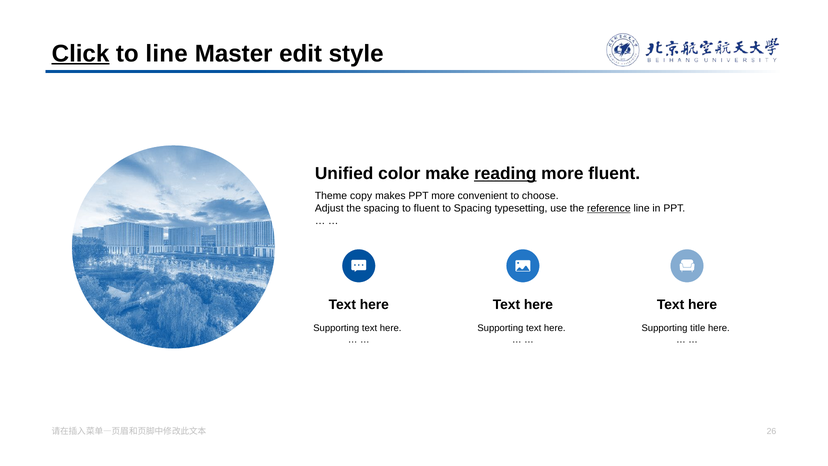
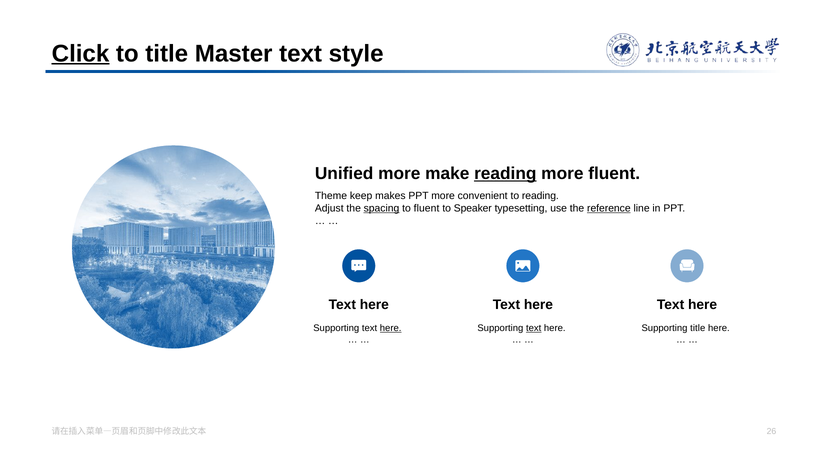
to line: line -> title
Master edit: edit -> text
Unified color: color -> more
copy: copy -> keep
to choose: choose -> reading
spacing at (382, 208) underline: none -> present
to Spacing: Spacing -> Speaker
here at (391, 328) underline: none -> present
text at (534, 328) underline: none -> present
